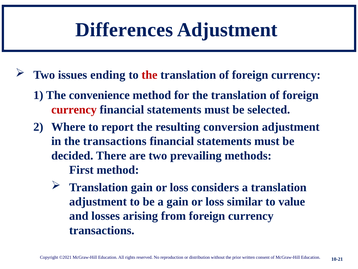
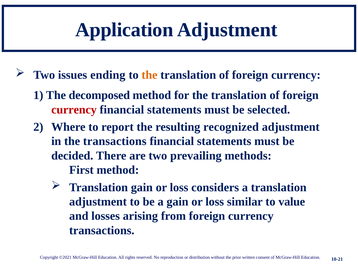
Differences: Differences -> Application
the at (149, 75) colour: red -> orange
convenience: convenience -> decomposed
conversion: conversion -> recognized
